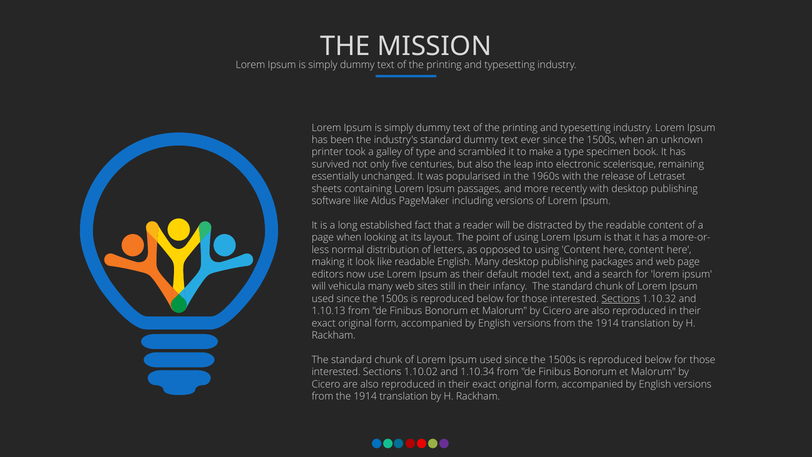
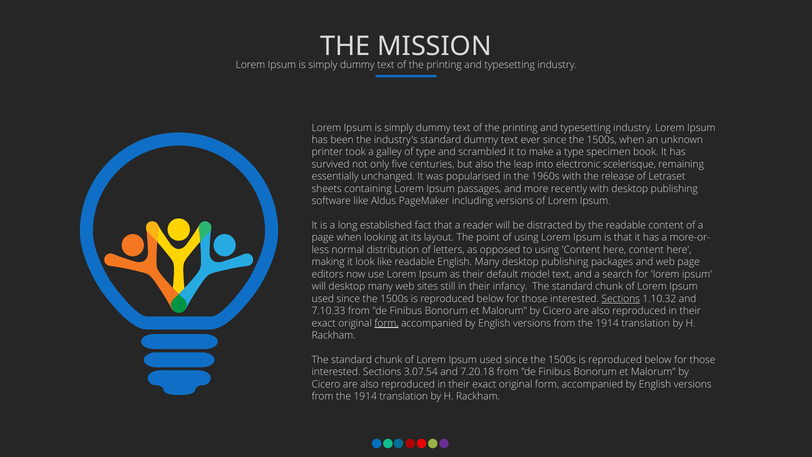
will vehicula: vehicula -> desktop
1.10.13: 1.10.13 -> 7.10.33
form at (386, 323) underline: none -> present
1.10.02: 1.10.02 -> 3.07.54
1.10.34: 1.10.34 -> 7.20.18
